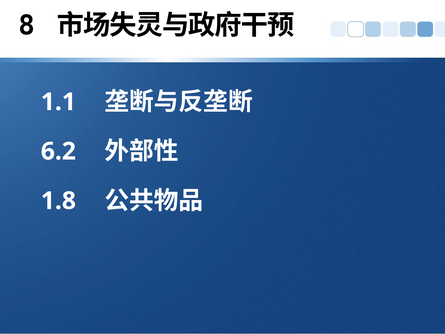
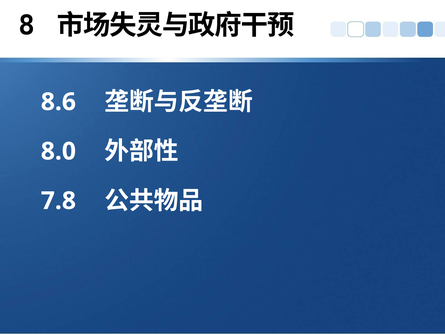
1.1: 1.1 -> 8.6
6.2: 6.2 -> 8.0
1.8: 1.8 -> 7.8
